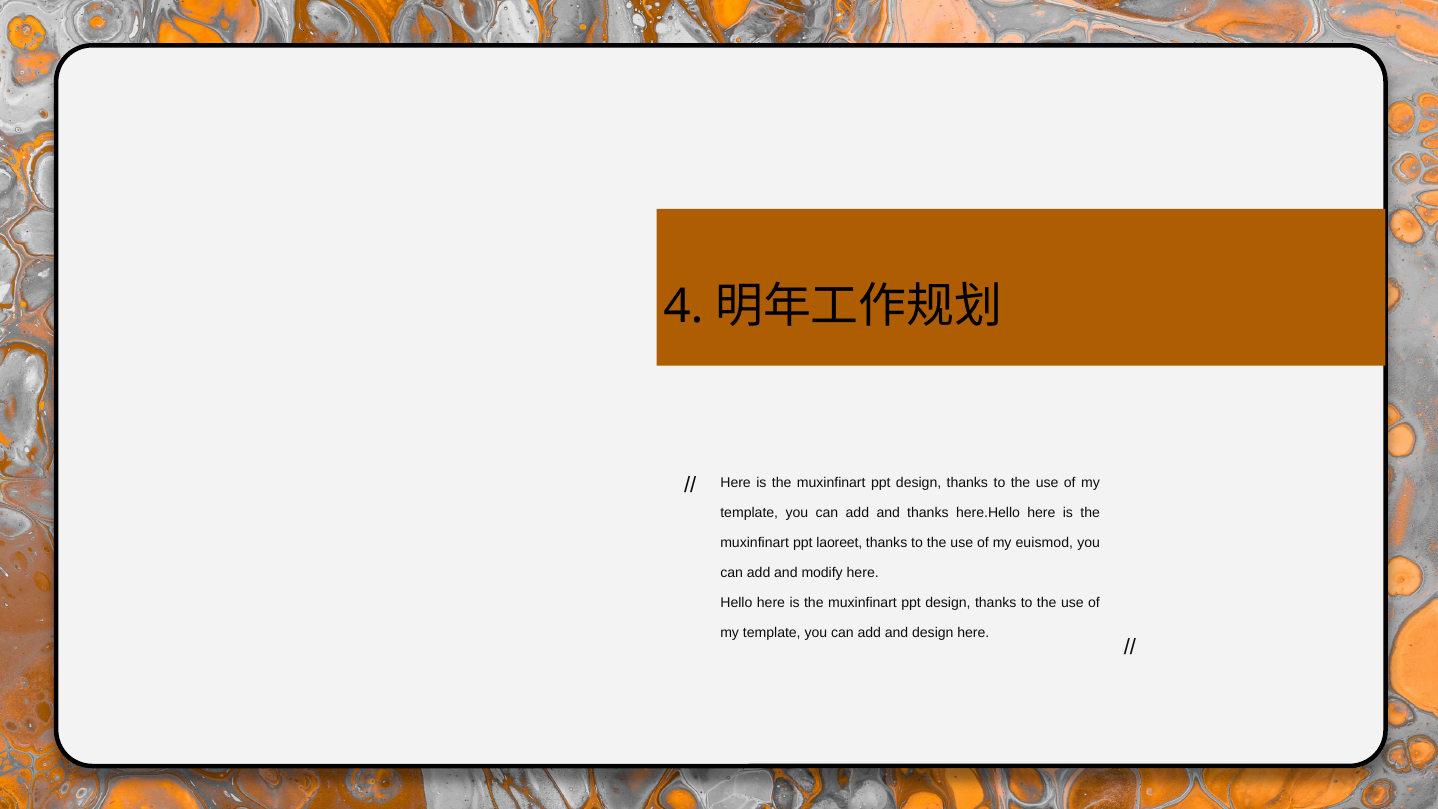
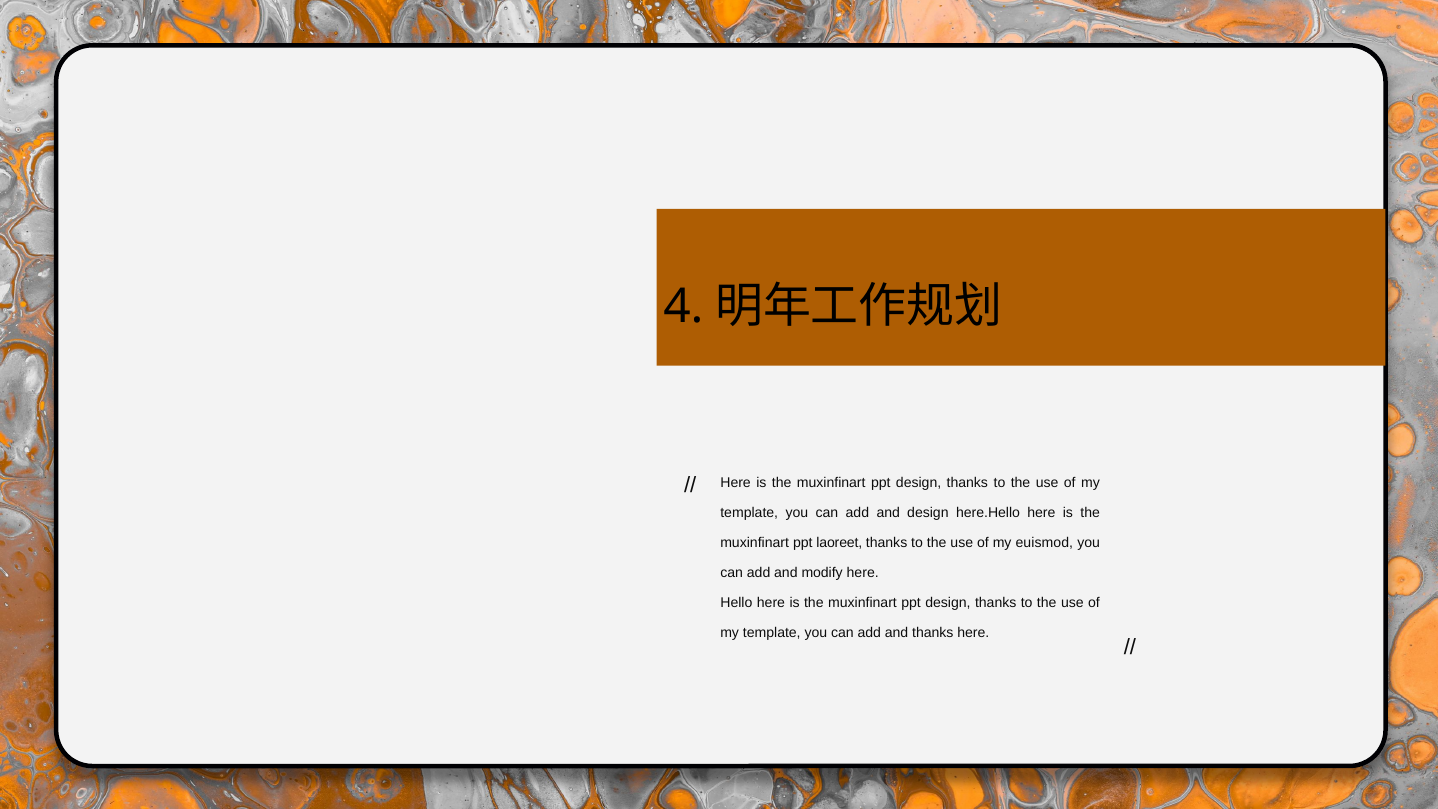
and thanks: thanks -> design
and design: design -> thanks
